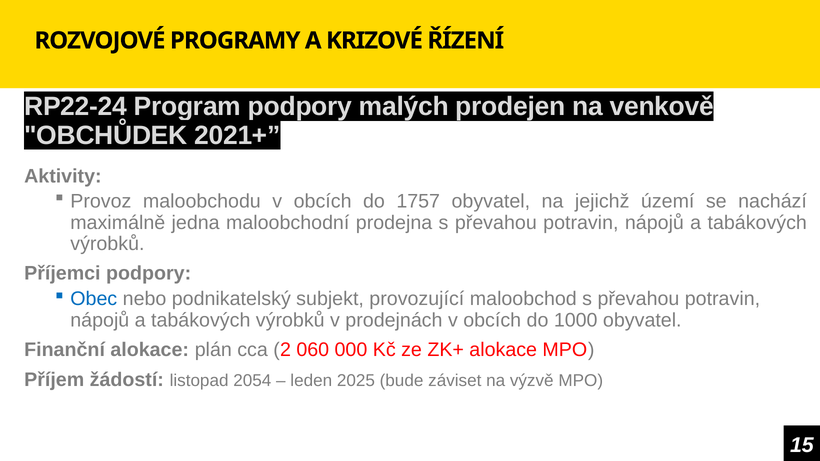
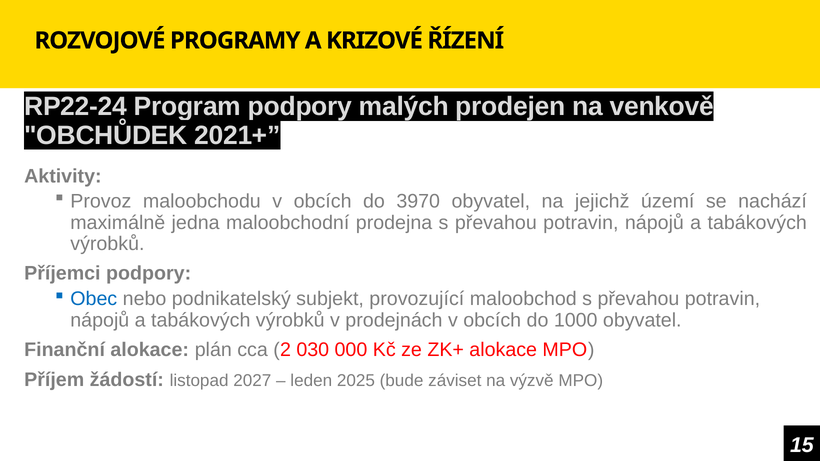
1757: 1757 -> 3970
060: 060 -> 030
2054: 2054 -> 2027
